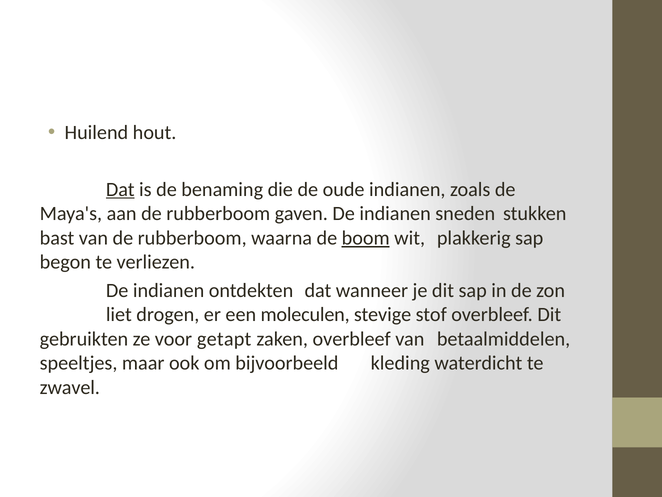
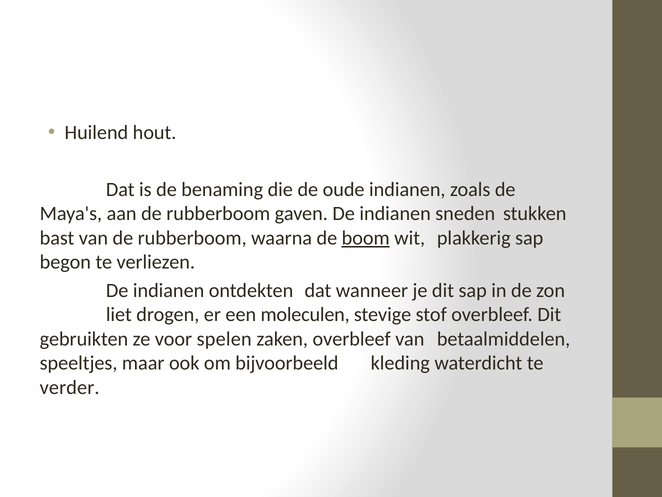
Dat at (120, 189) underline: present -> none
getapt: getapt -> spelen
zwavel: zwavel -> verder
